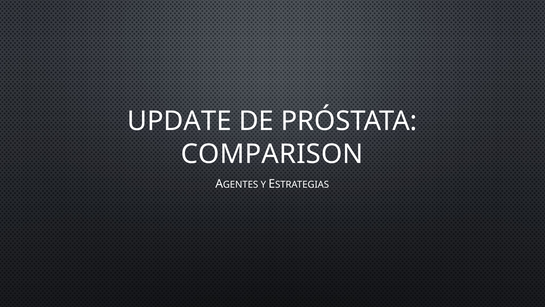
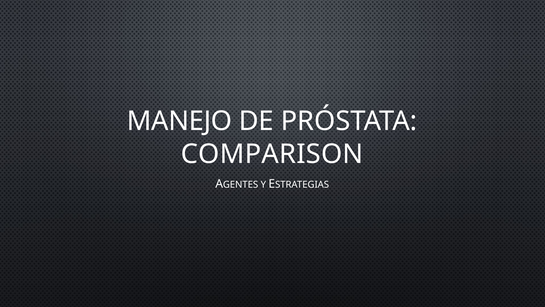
UPDATE: UPDATE -> MANEJO
